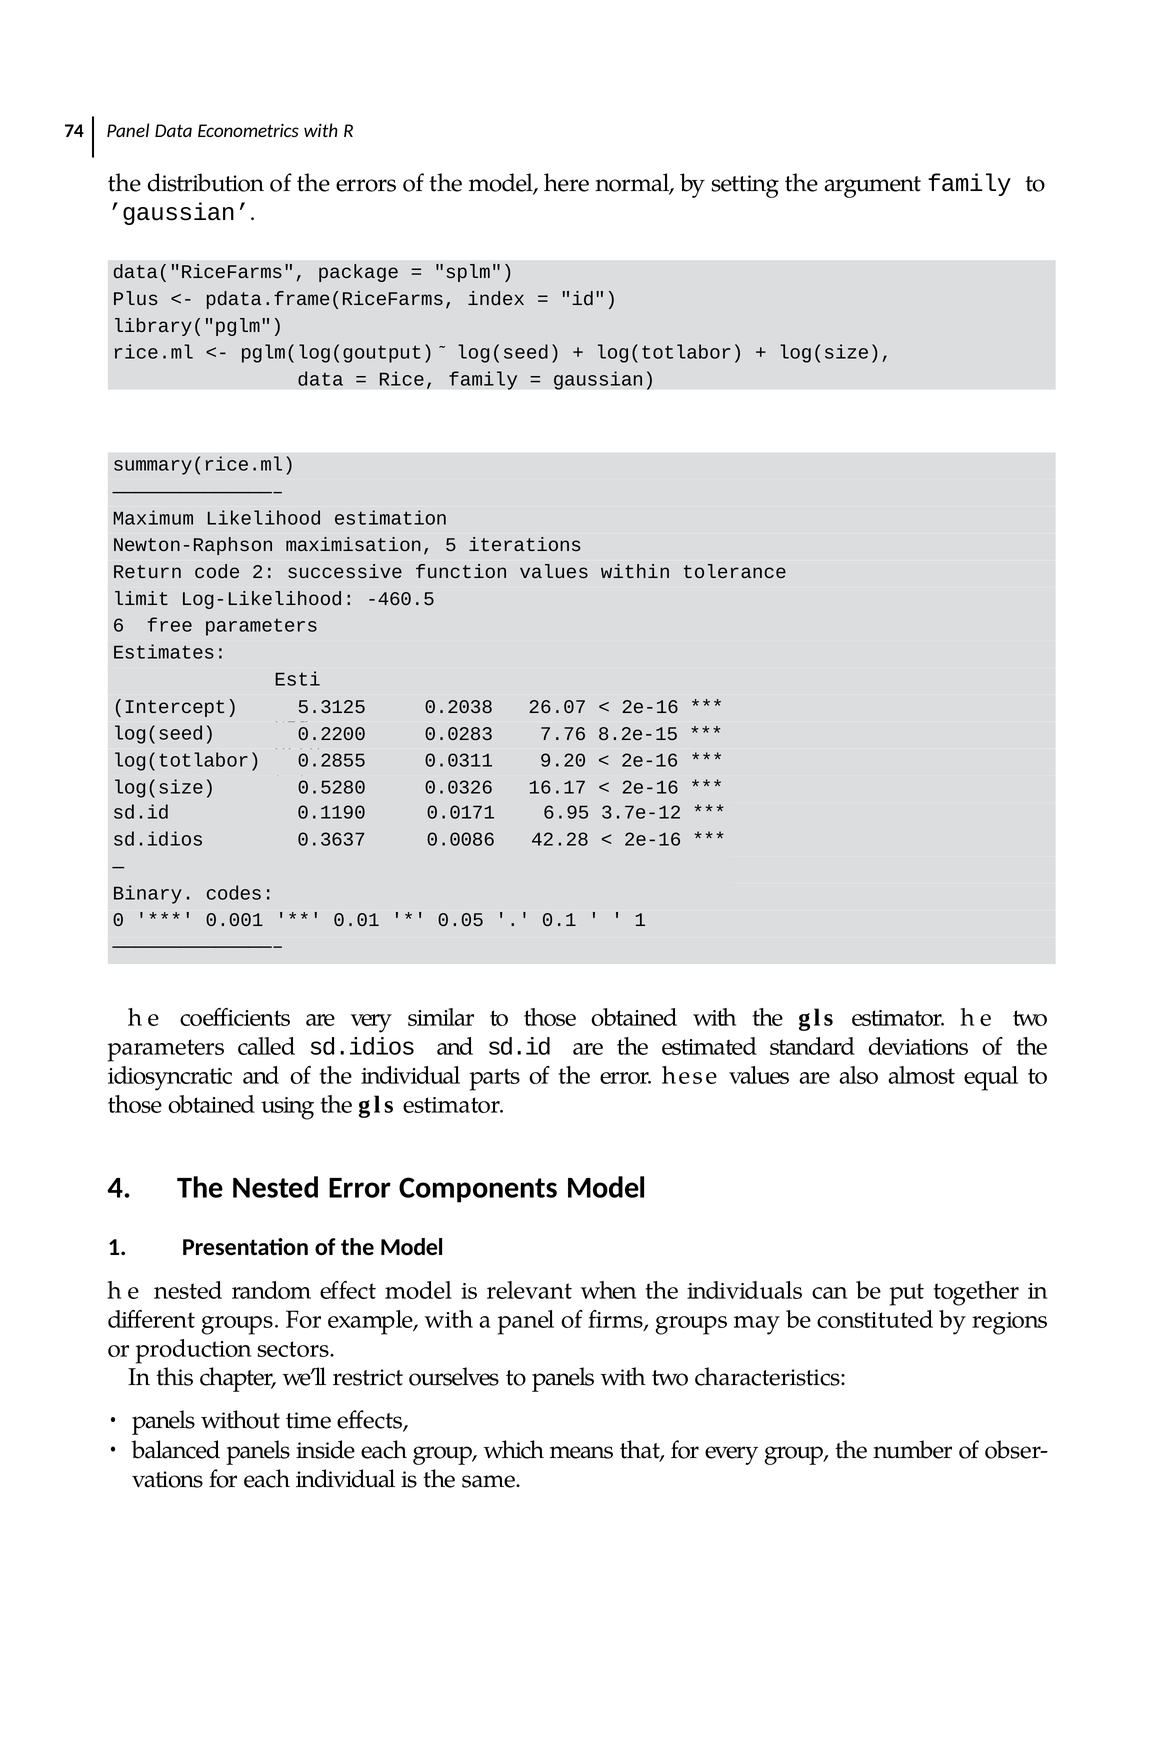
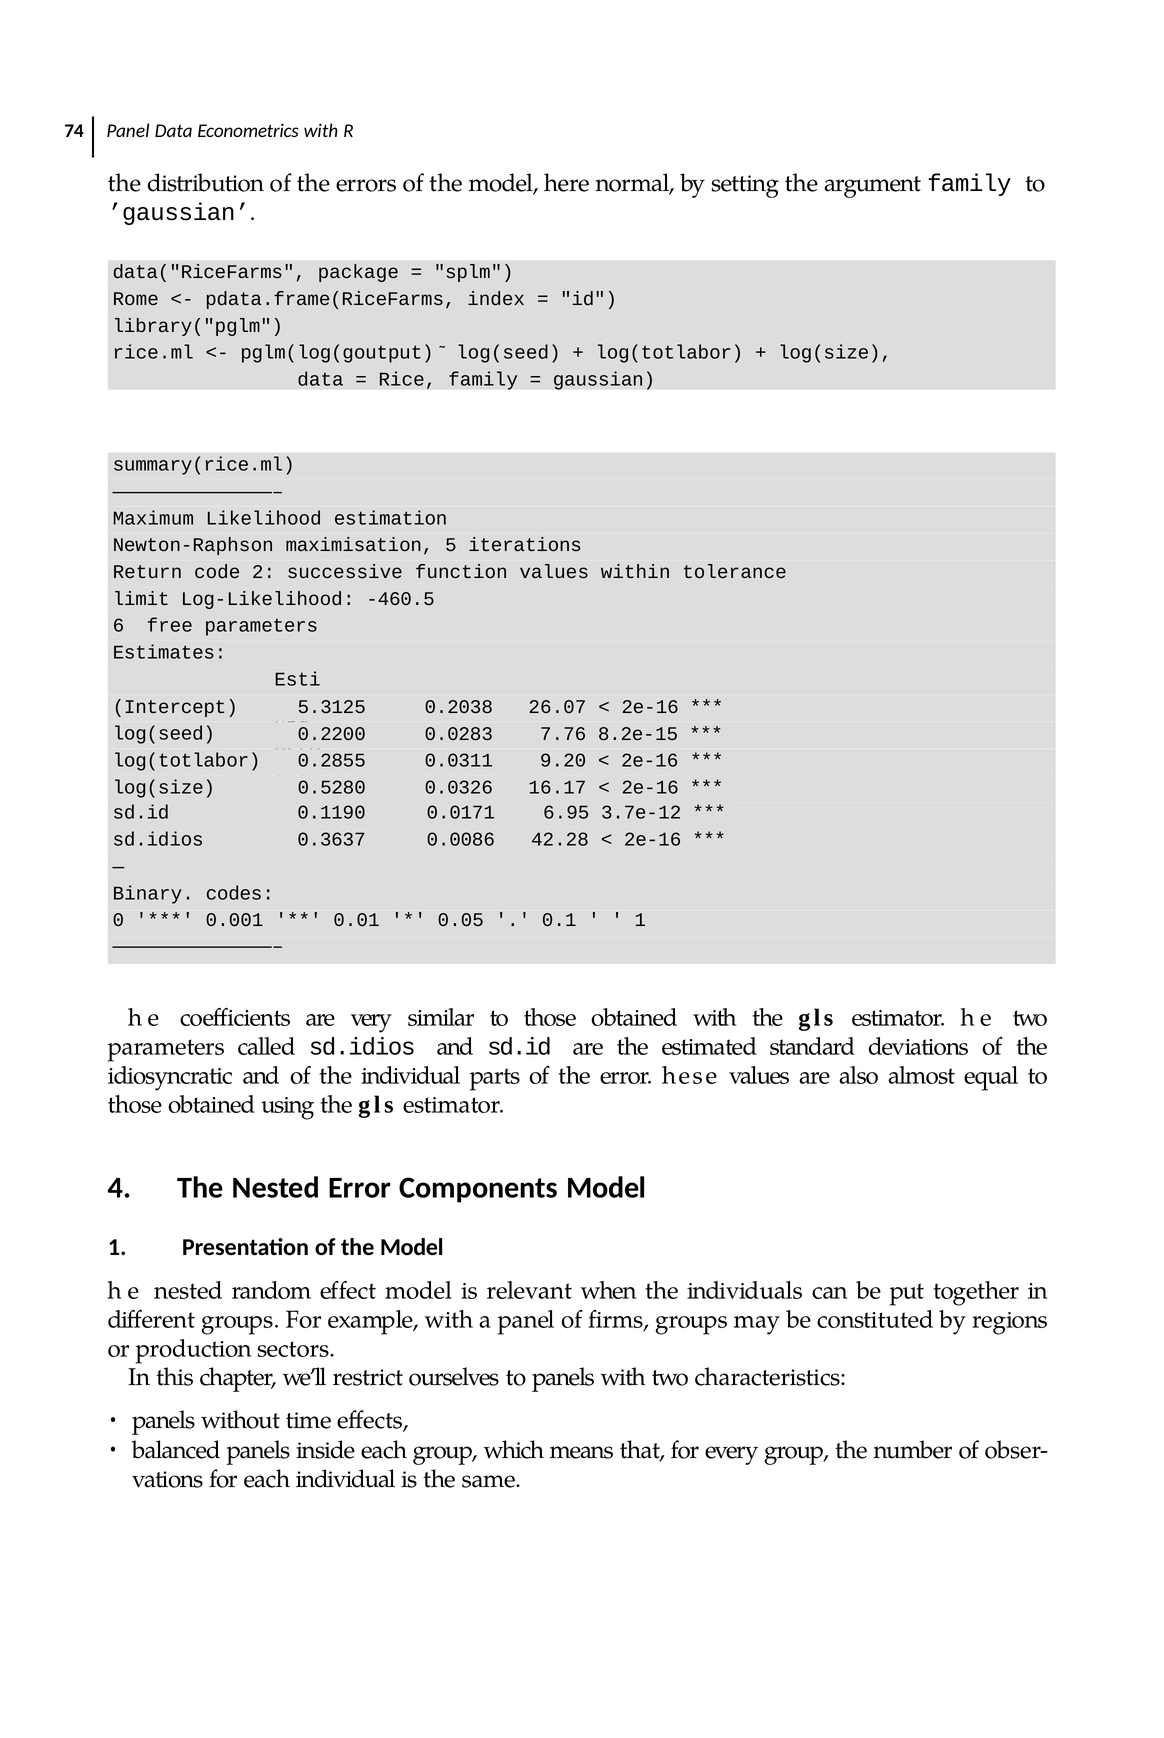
Plus: Plus -> Rome
